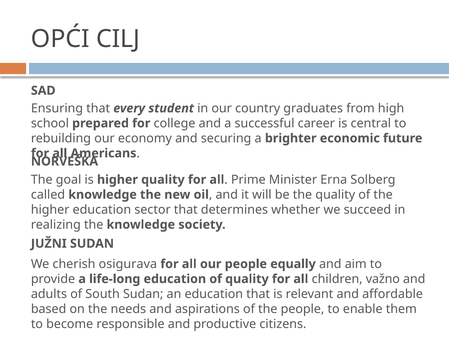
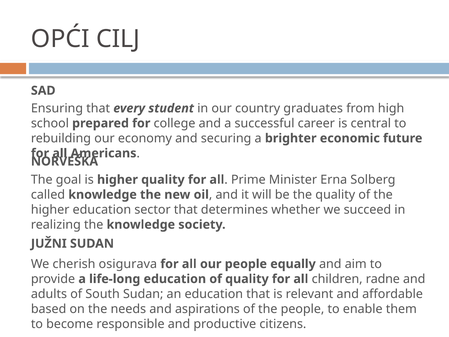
važno: važno -> radne
